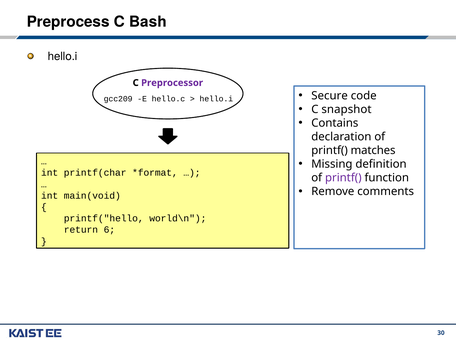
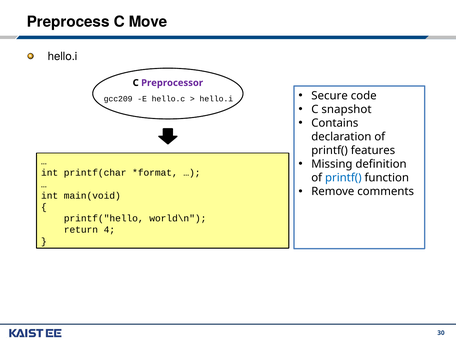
Bash: Bash -> Move
matches: matches -> features
printf( at (343, 178) colour: purple -> blue
6: 6 -> 4
